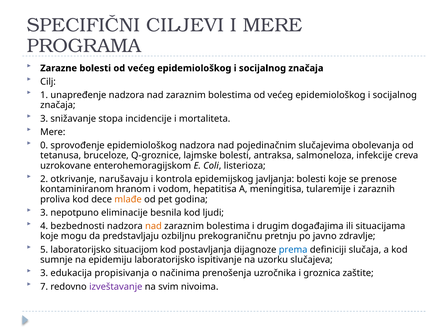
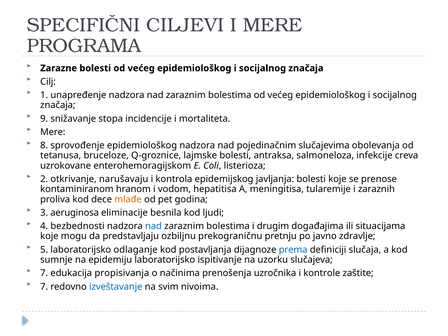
3 at (44, 119): 3 -> 9
0: 0 -> 8
nepotpuno: nepotpuno -> aeruginosa
nad at (153, 226) colour: orange -> blue
situacijom: situacijom -> odlaganje
3 at (44, 273): 3 -> 7
groznica: groznica -> kontrole
izveštavanje colour: purple -> blue
